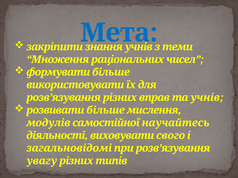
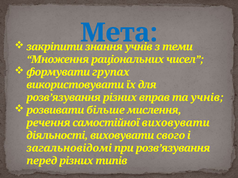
формувати більше: більше -> групах
модулів: модулів -> речення
самостійної научайтесь: научайтесь -> виховувати
увагу: увагу -> перед
